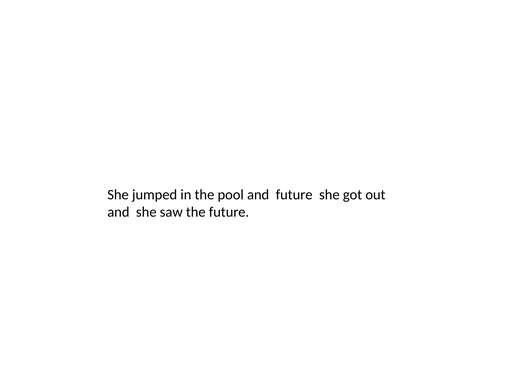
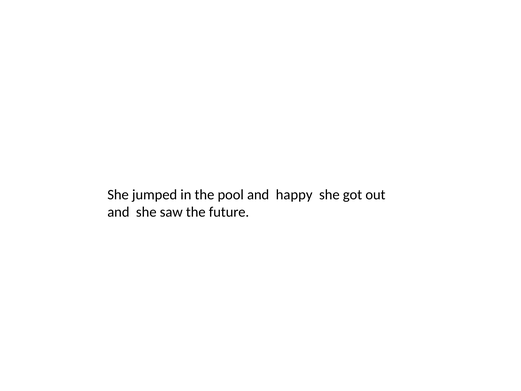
and future: future -> happy
